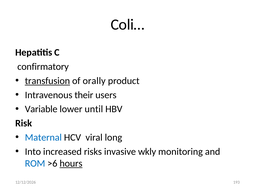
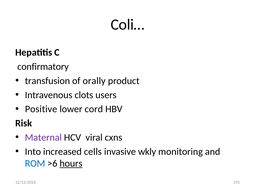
transfusion underline: present -> none
their: their -> clots
Variable: Variable -> Positive
until: until -> cord
Maternal colour: blue -> purple
long: long -> cxns
risks: risks -> cells
